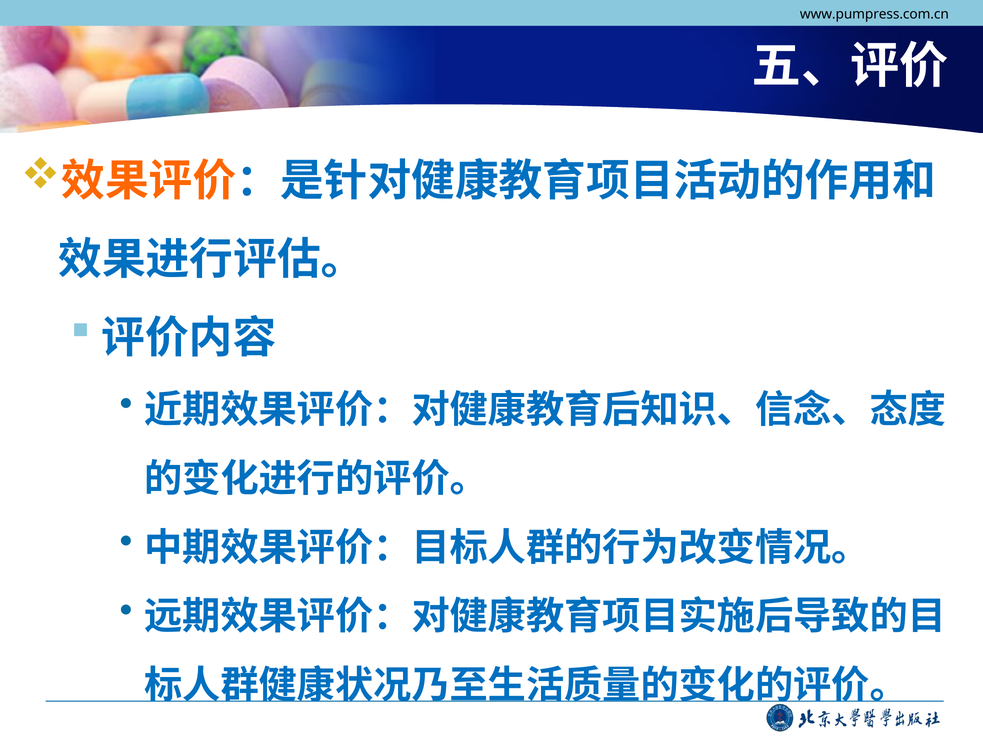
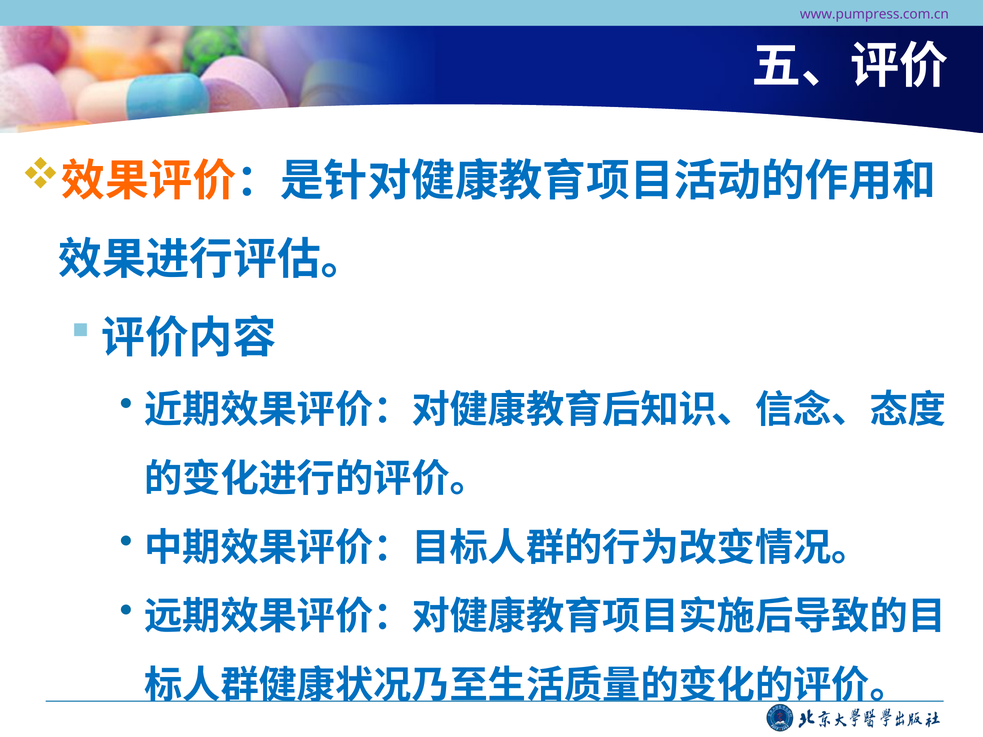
www.pumpress.com.cn colour: black -> purple
